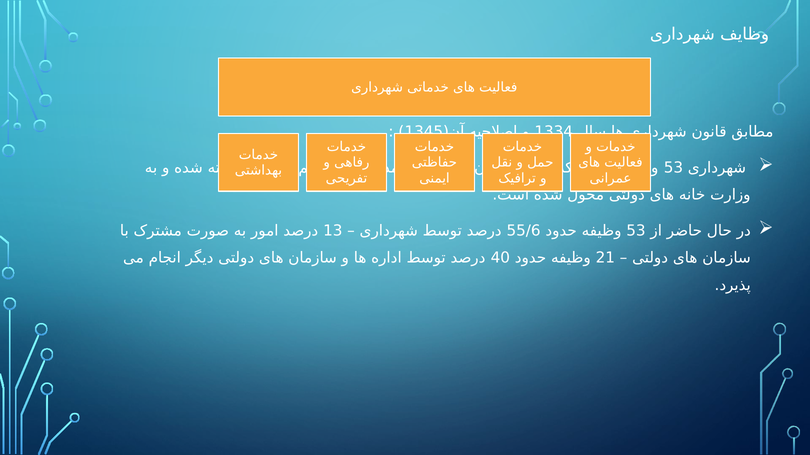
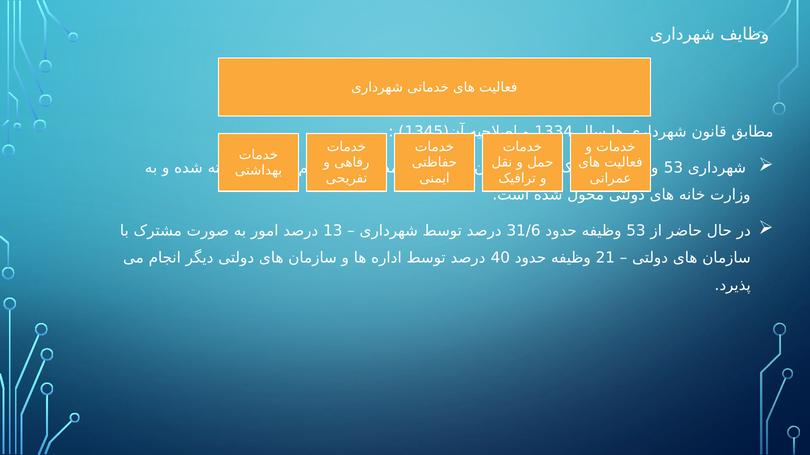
55/6: 55/6 -> 31/6
